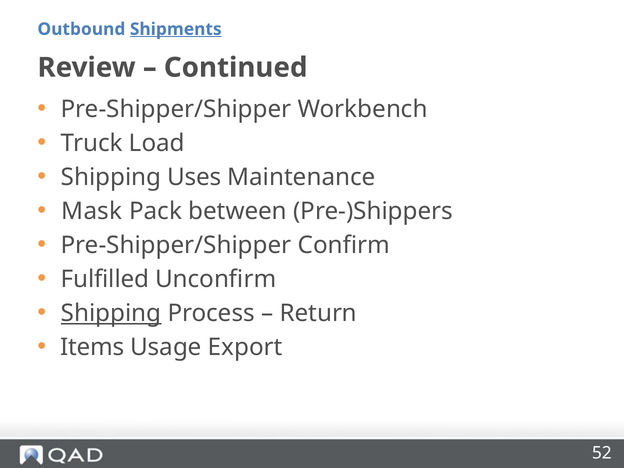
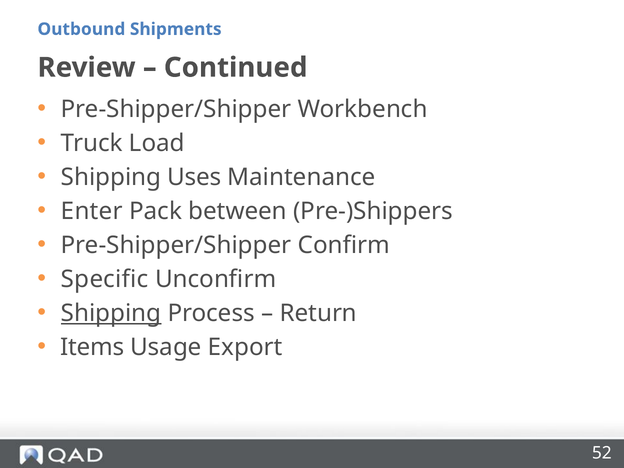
Shipments underline: present -> none
Mask: Mask -> Enter
Fulfilled: Fulfilled -> Specific
